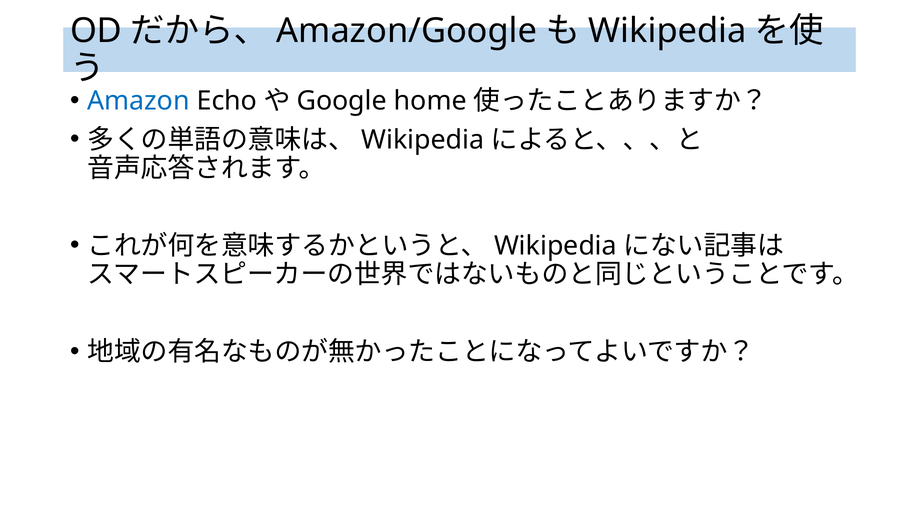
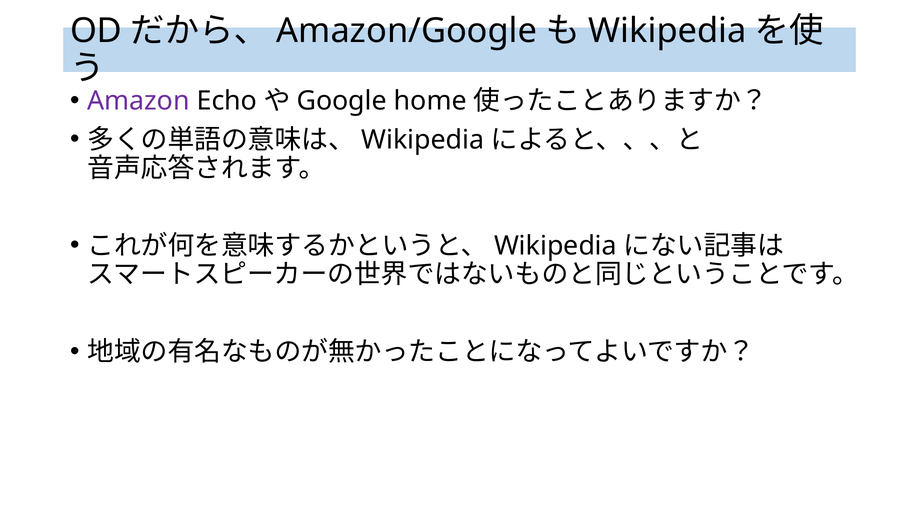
Amazon colour: blue -> purple
